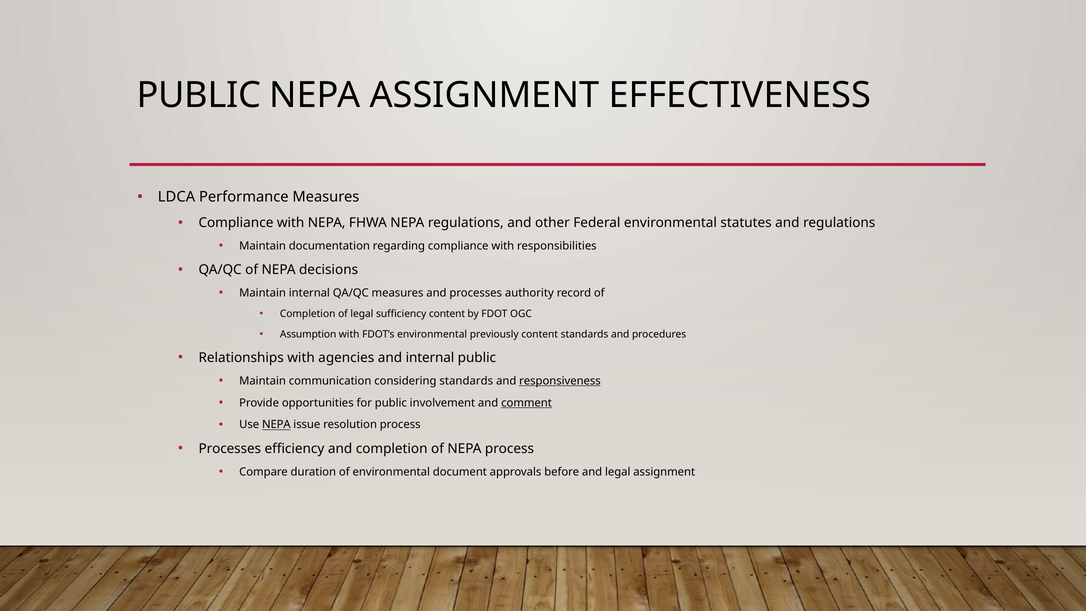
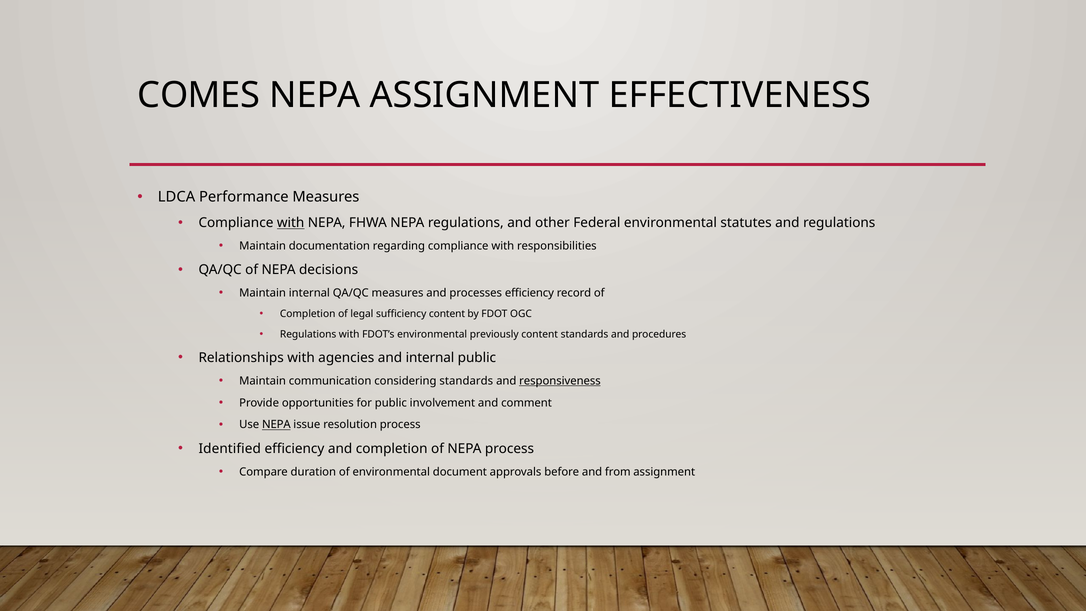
PUBLIC at (199, 95): PUBLIC -> COMES
with at (291, 223) underline: none -> present
processes authority: authority -> efficiency
Assumption at (308, 334): Assumption -> Regulations
comment underline: present -> none
Processes at (230, 449): Processes -> Identified
and legal: legal -> from
